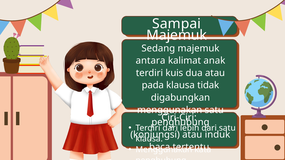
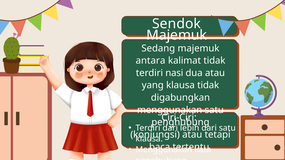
Sampai: Sampai -> Sendok
kalimat anak: anak -> tidak
kuis: kuis -> nasi
pada: pada -> yang
induk: induk -> tetapi
